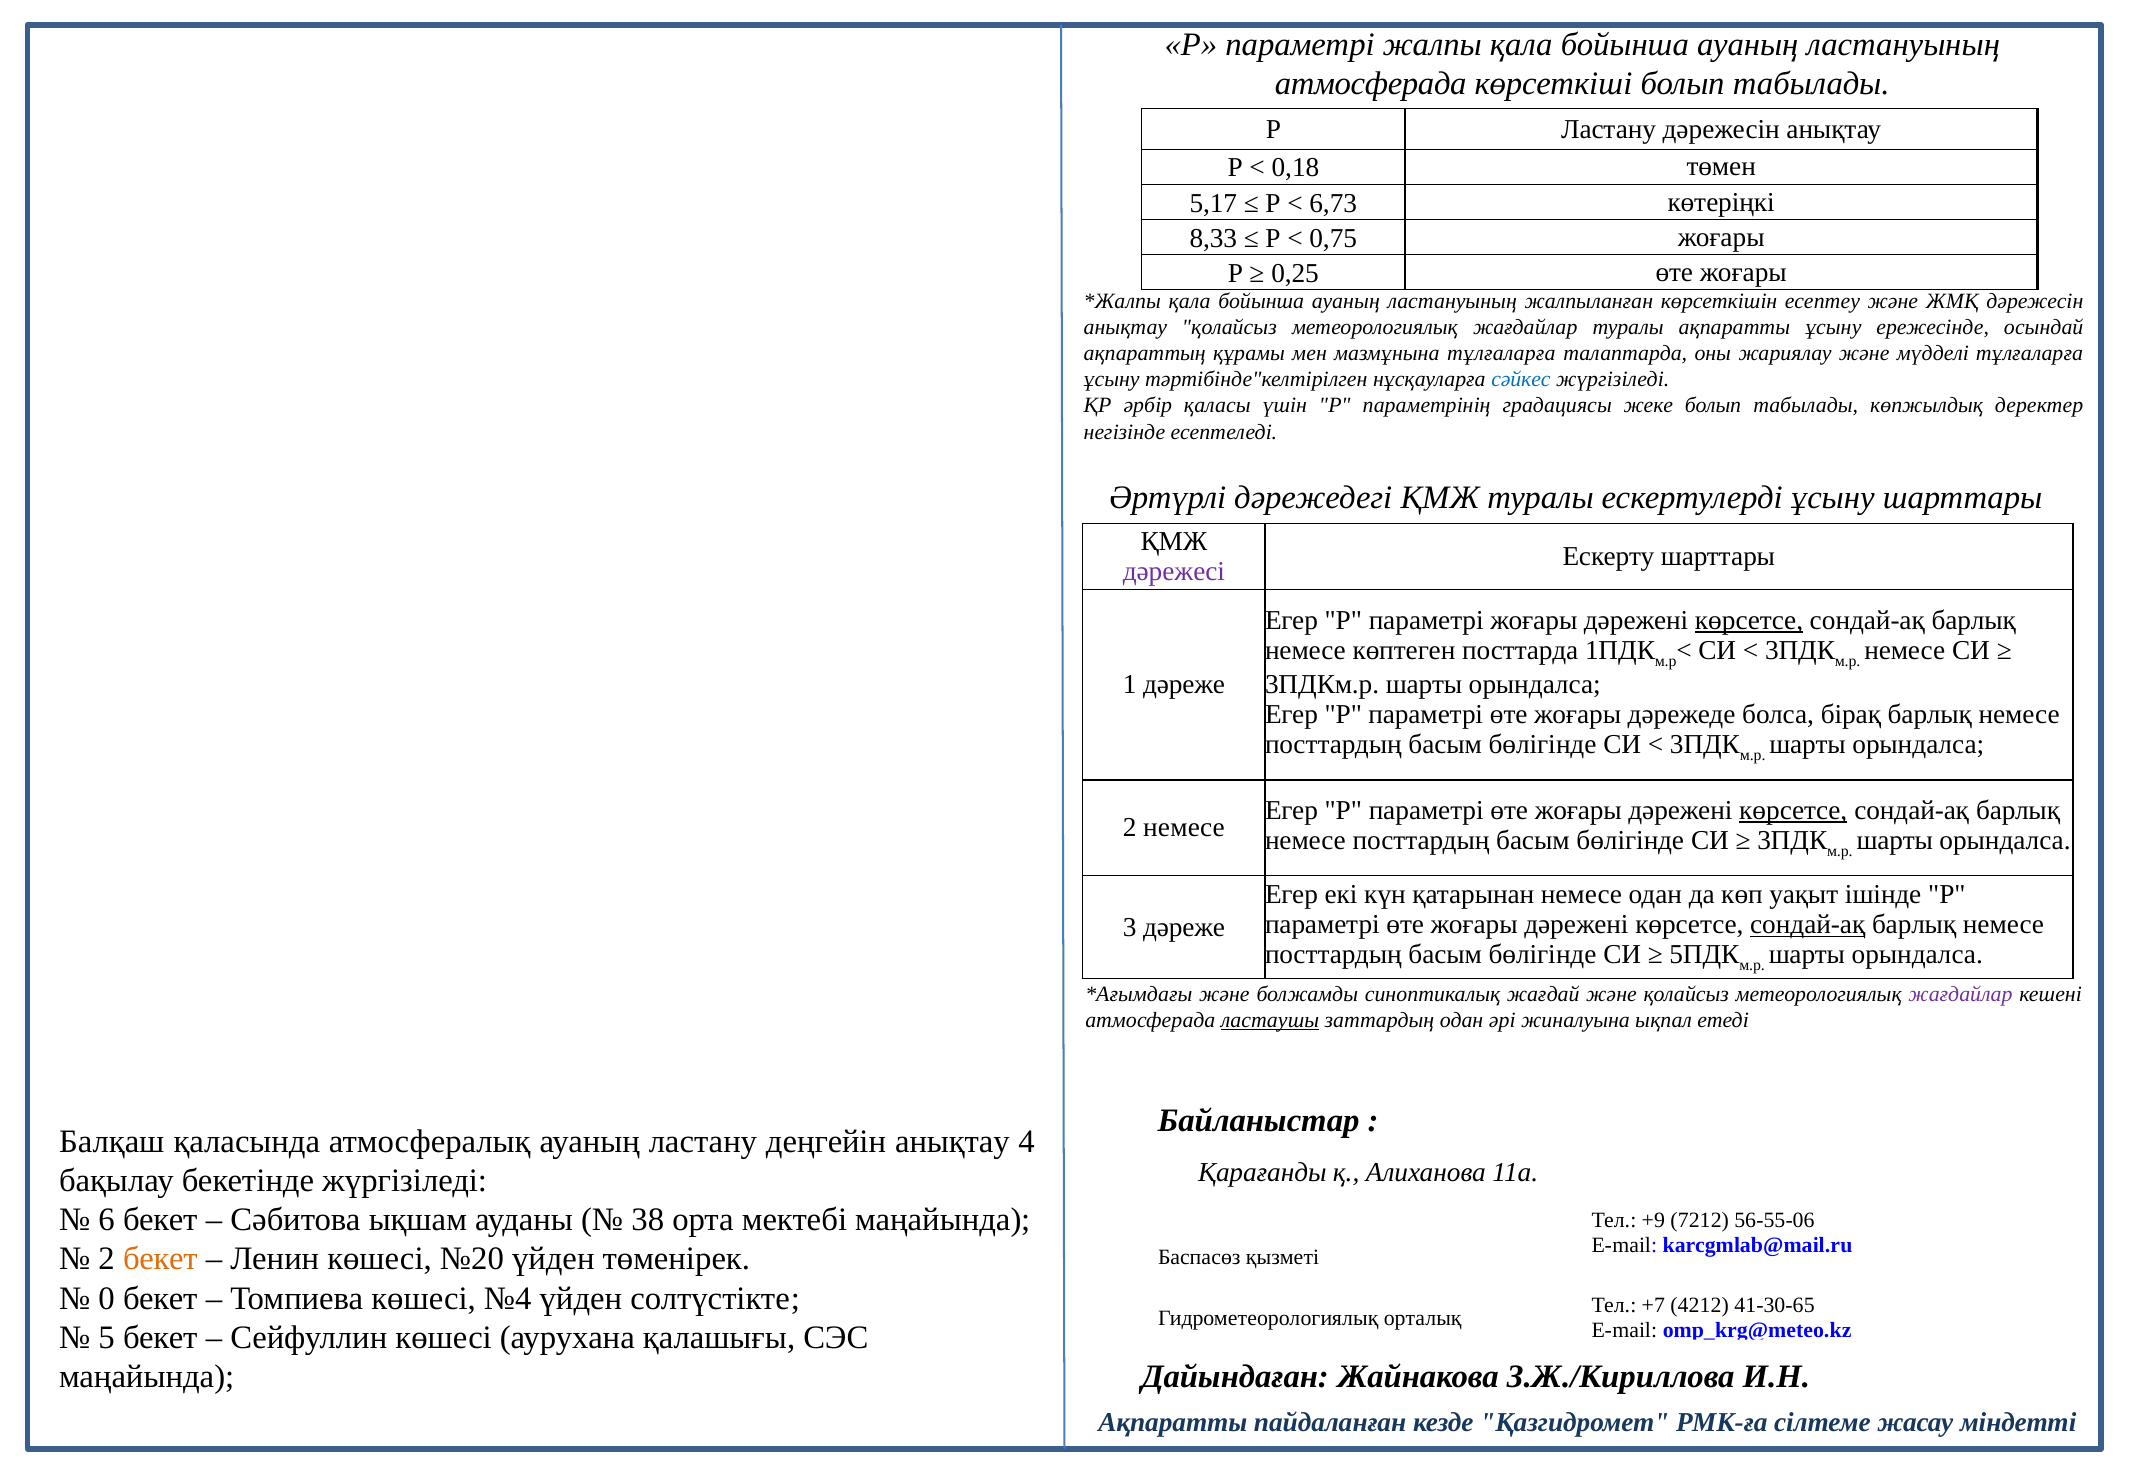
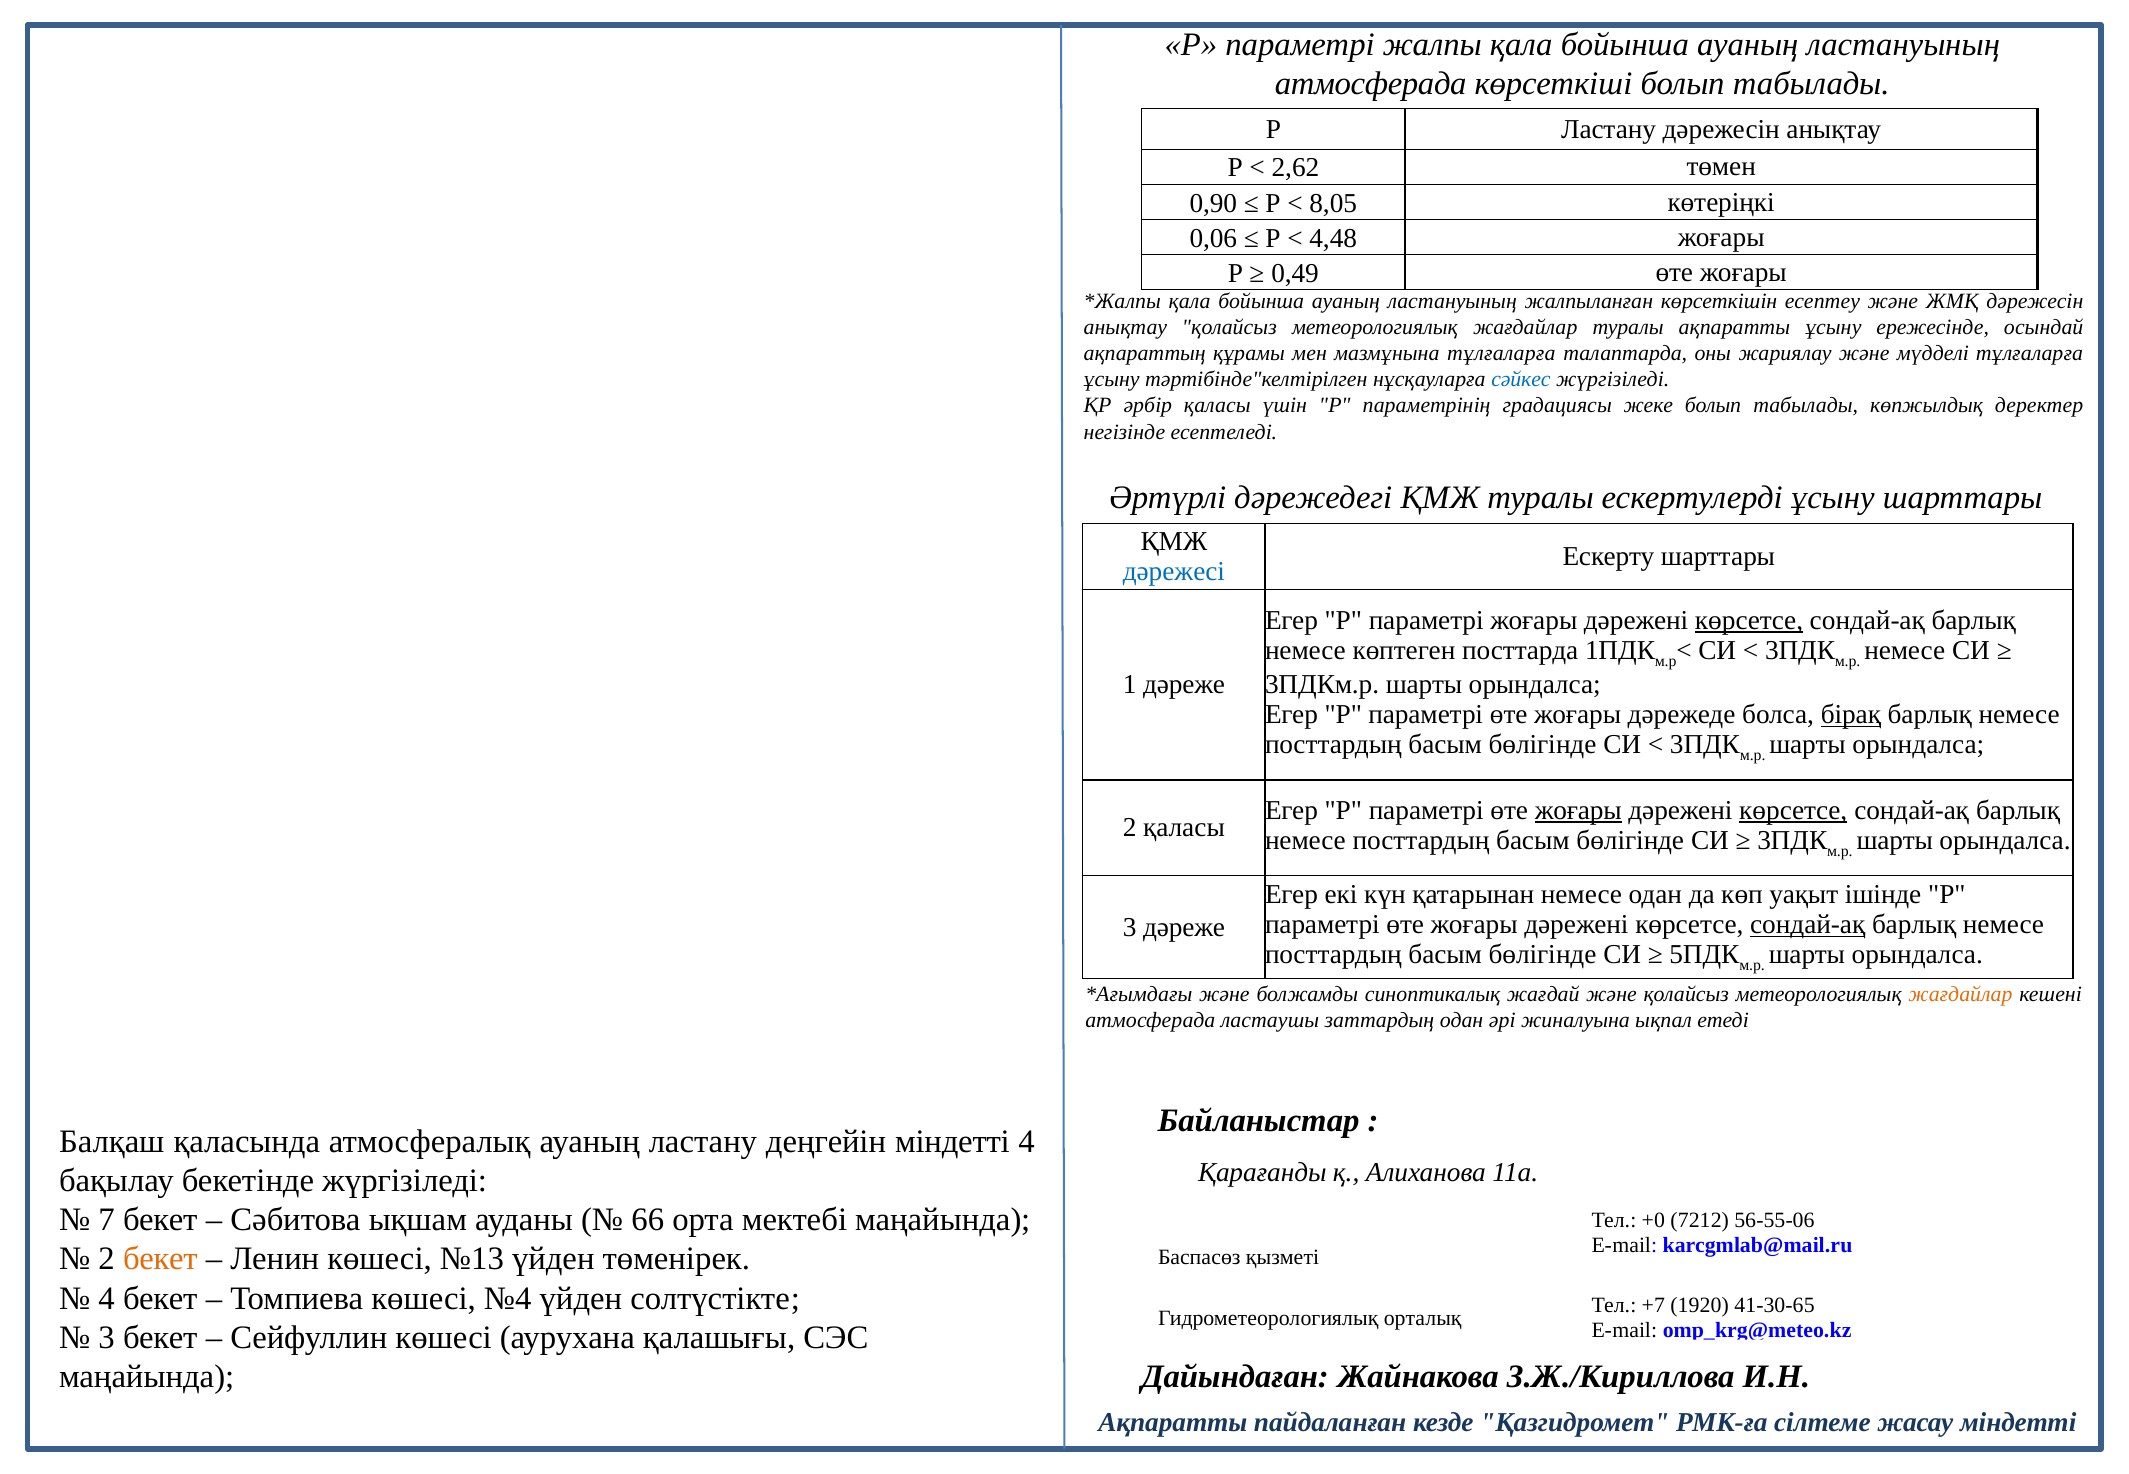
0,18: 0,18 -> 2,62
5,17: 5,17 -> 0,90
6,73: 6,73 -> 8,05
8,33: 8,33 -> 0,06
0,75: 0,75 -> 4,48
0,25: 0,25 -> 0,49
дәрежесі colour: purple -> blue
бірақ underline: none -> present
жоғары at (1578, 810) underline: none -> present
2 немесе: немесе -> қаласы
жағдайлар at (1960, 994) colour: purple -> orange
ластаушы underline: present -> none
деңгейін анықтау: анықтау -> міндетті
6: 6 -> 7
38: 38 -> 66
+9: +9 -> +0
№20: №20 -> №13
0 at (107, 1298): 0 -> 4
4212: 4212 -> 1920
5 at (107, 1338): 5 -> 3
